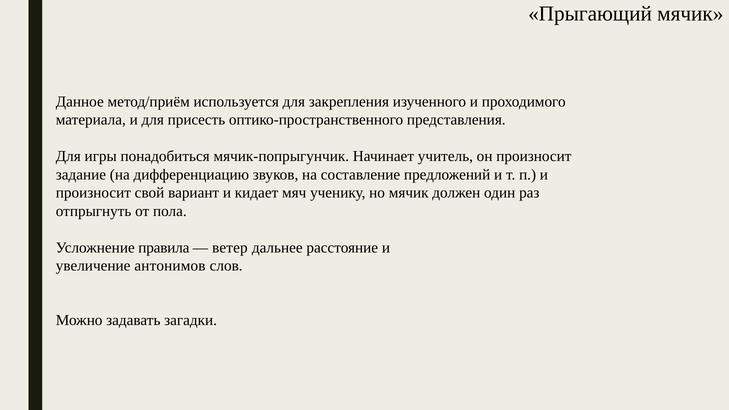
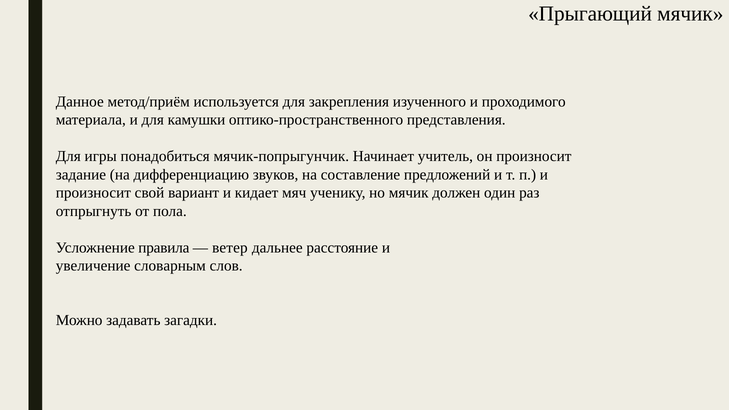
присесть: присесть -> камушки
антонимов: антонимов -> словарным
